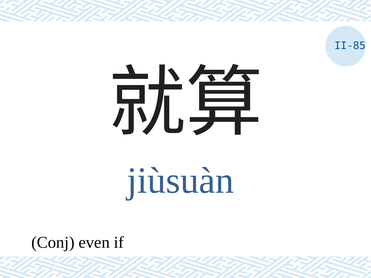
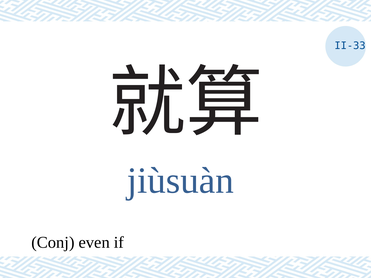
II-85: II-85 -> II-33
